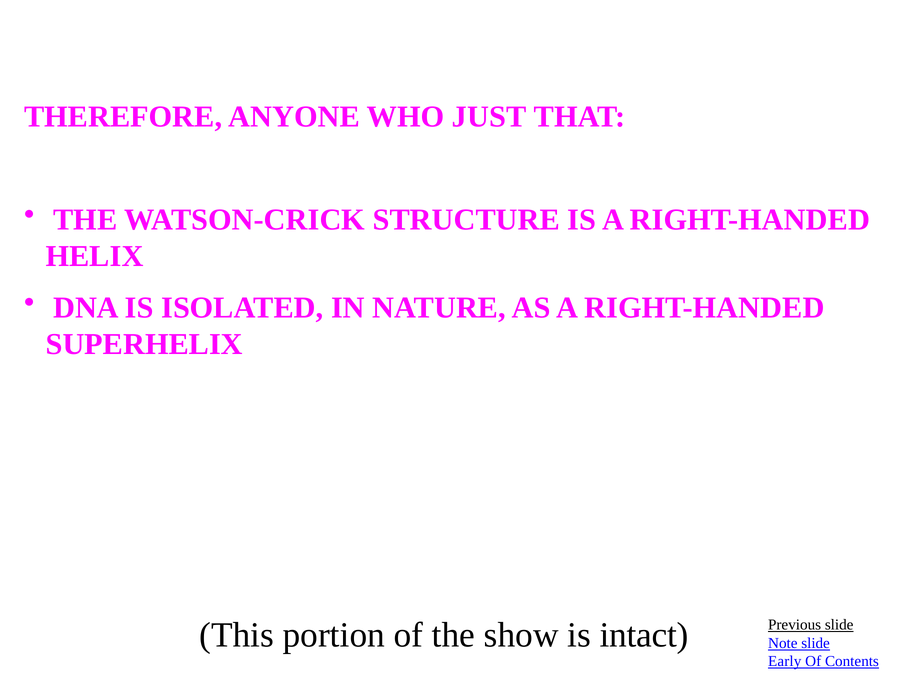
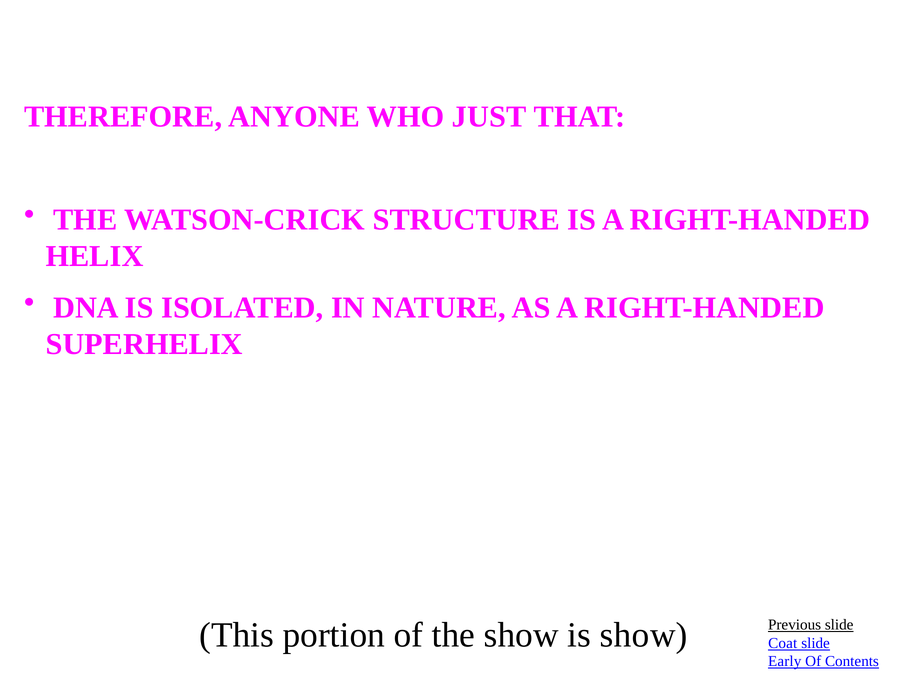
is intact: intact -> show
Note: Note -> Coat
